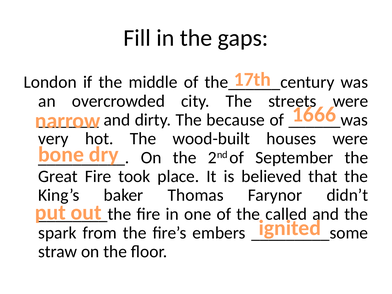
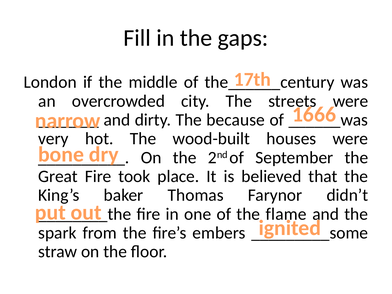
called: called -> flame
